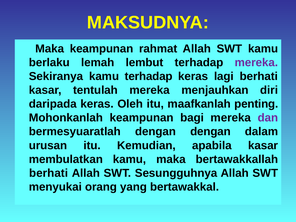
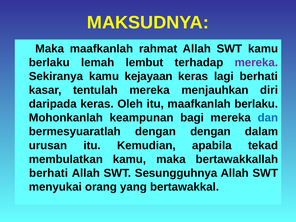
Maka keampunan: keampunan -> maafkanlah
kamu terhadap: terhadap -> kejayaan
maafkanlah penting: penting -> berlaku
dan colour: purple -> blue
apabila kasar: kasar -> tekad
